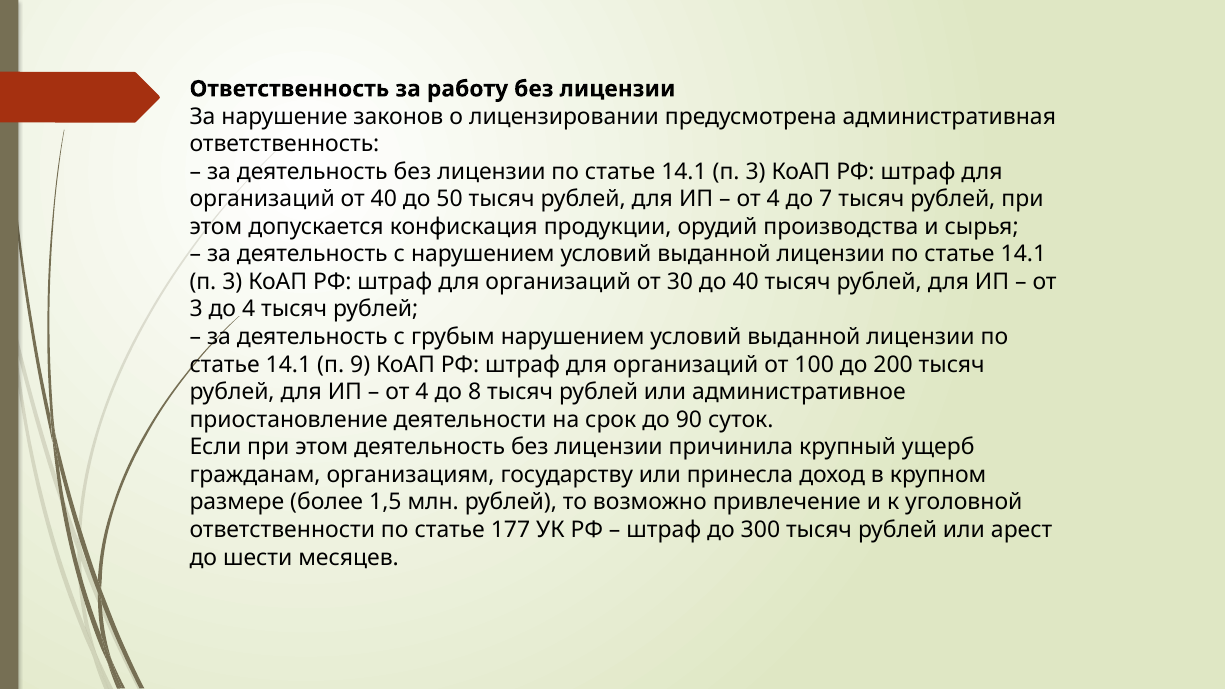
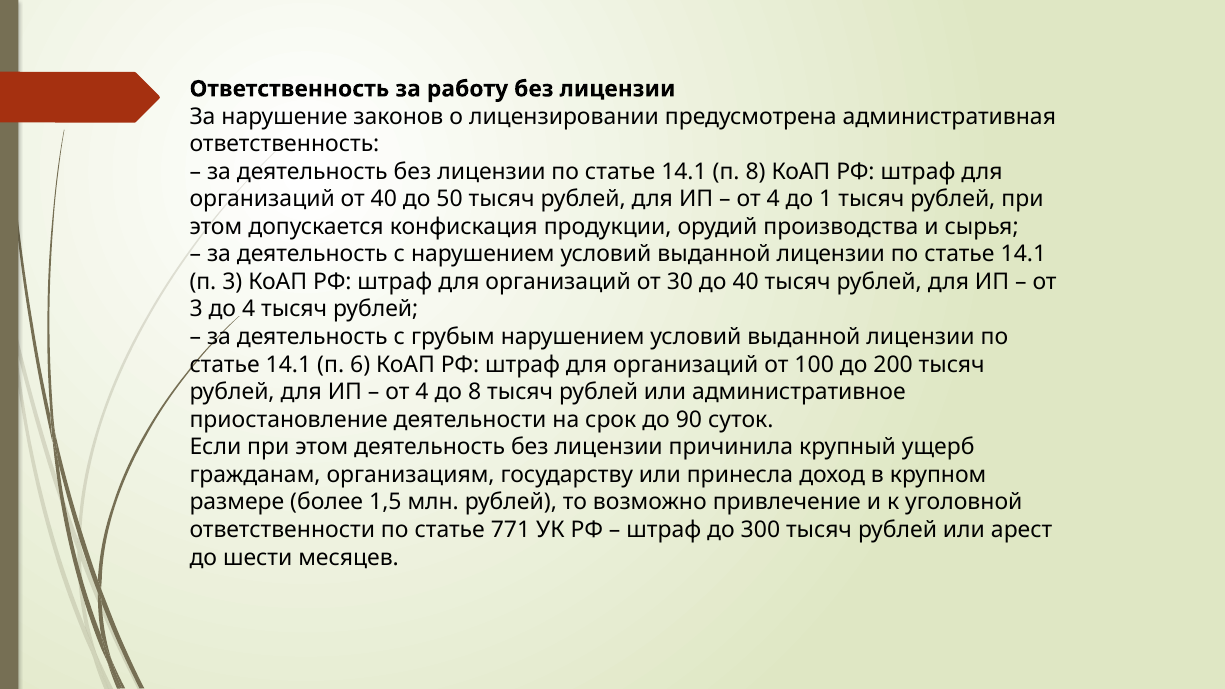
3 at (756, 172): 3 -> 8
7: 7 -> 1
9: 9 -> 6
177: 177 -> 771
